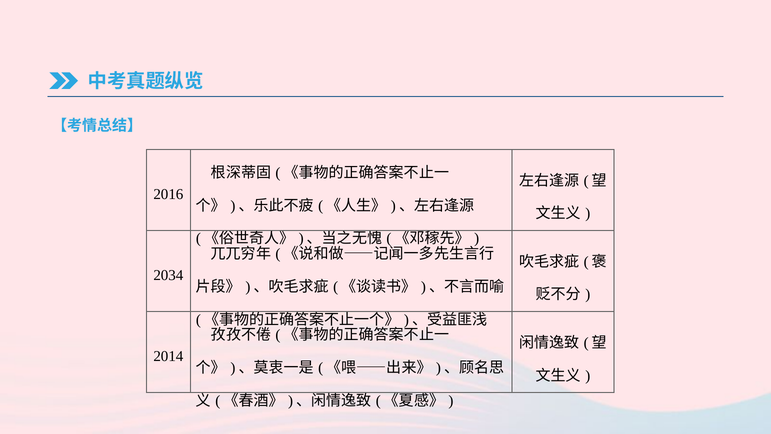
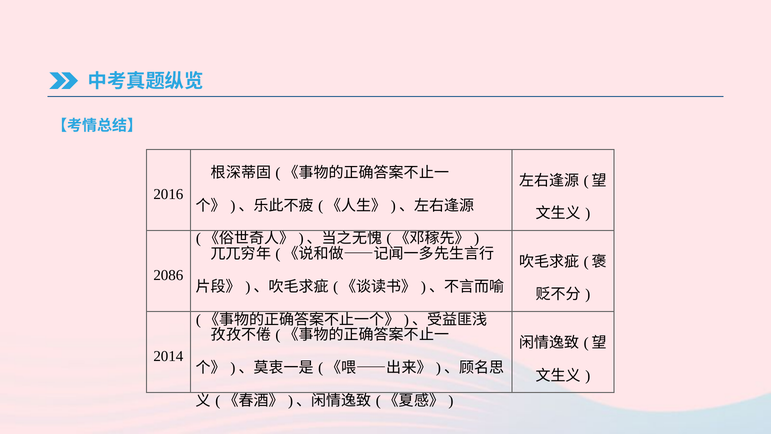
2034: 2034 -> 2086
